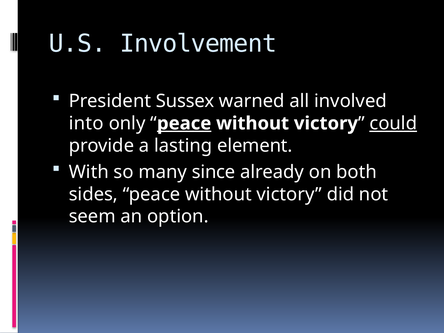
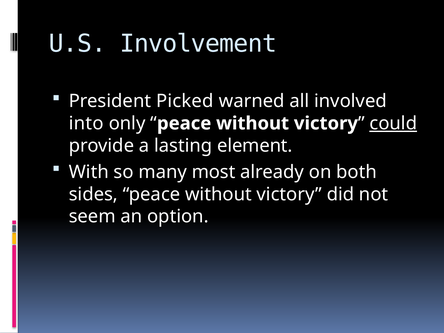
Sussex: Sussex -> Picked
peace at (184, 123) underline: present -> none
since: since -> most
